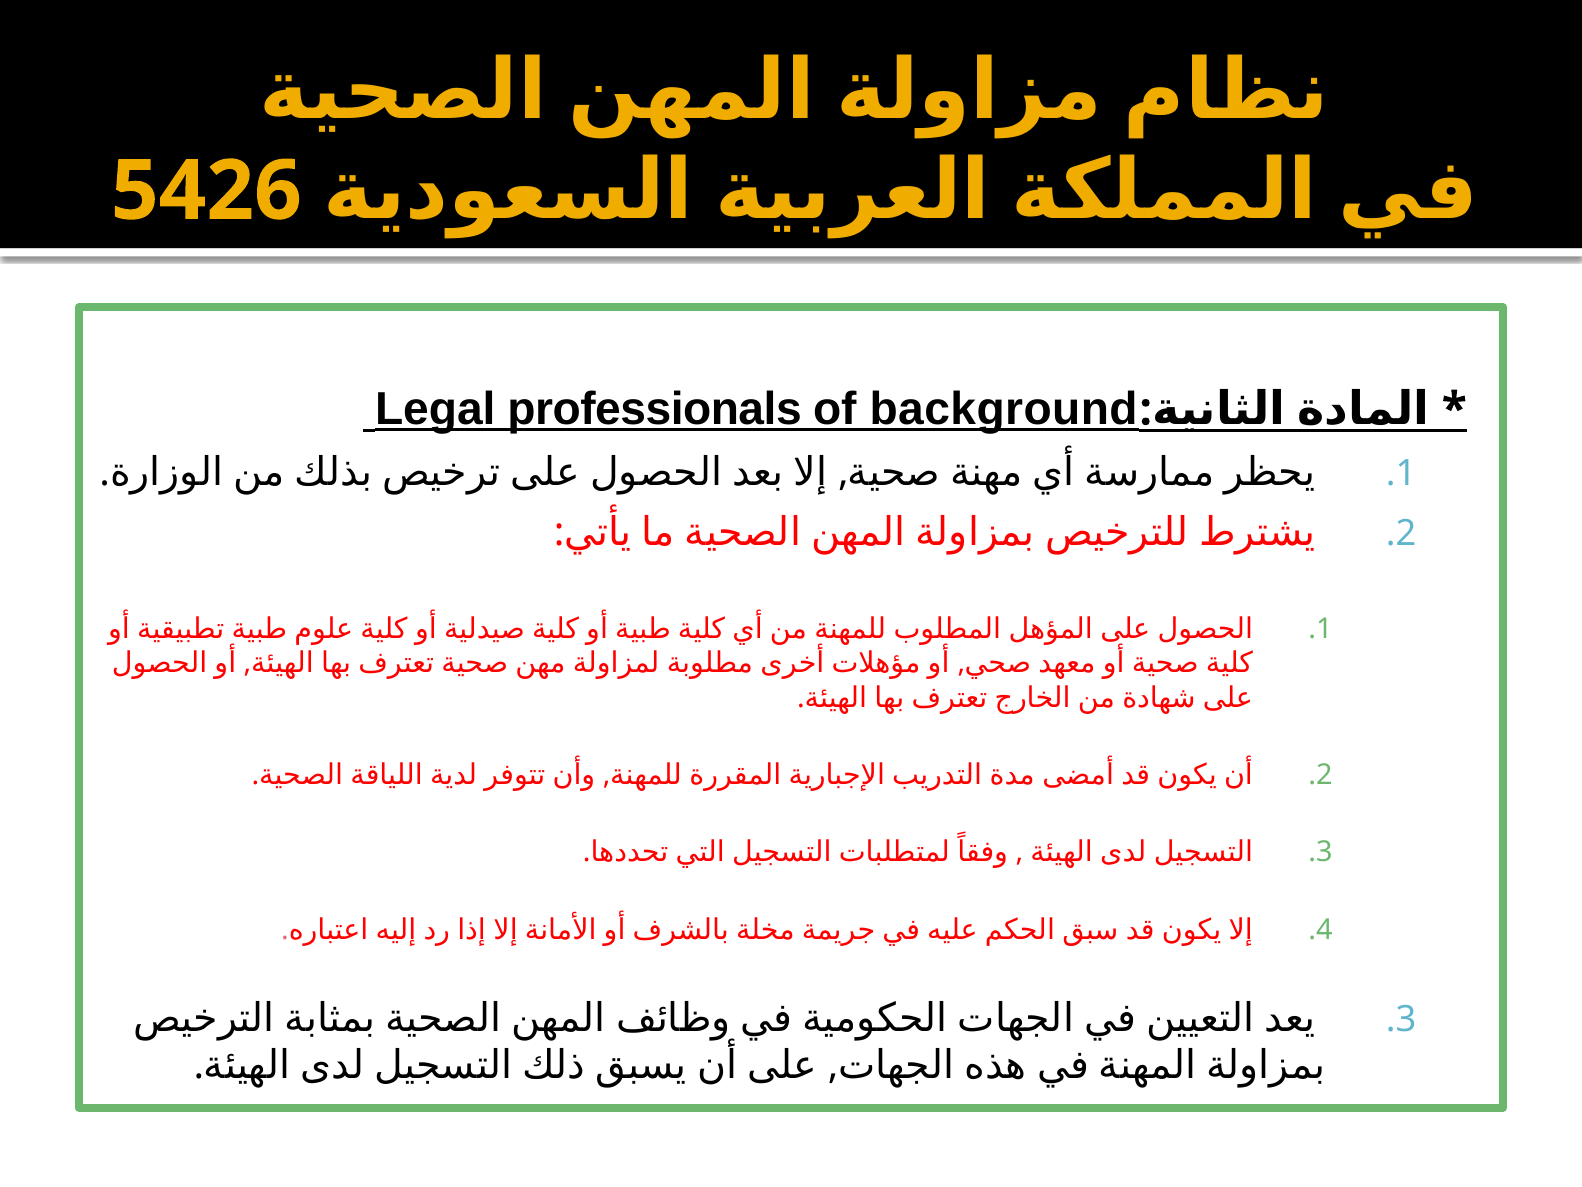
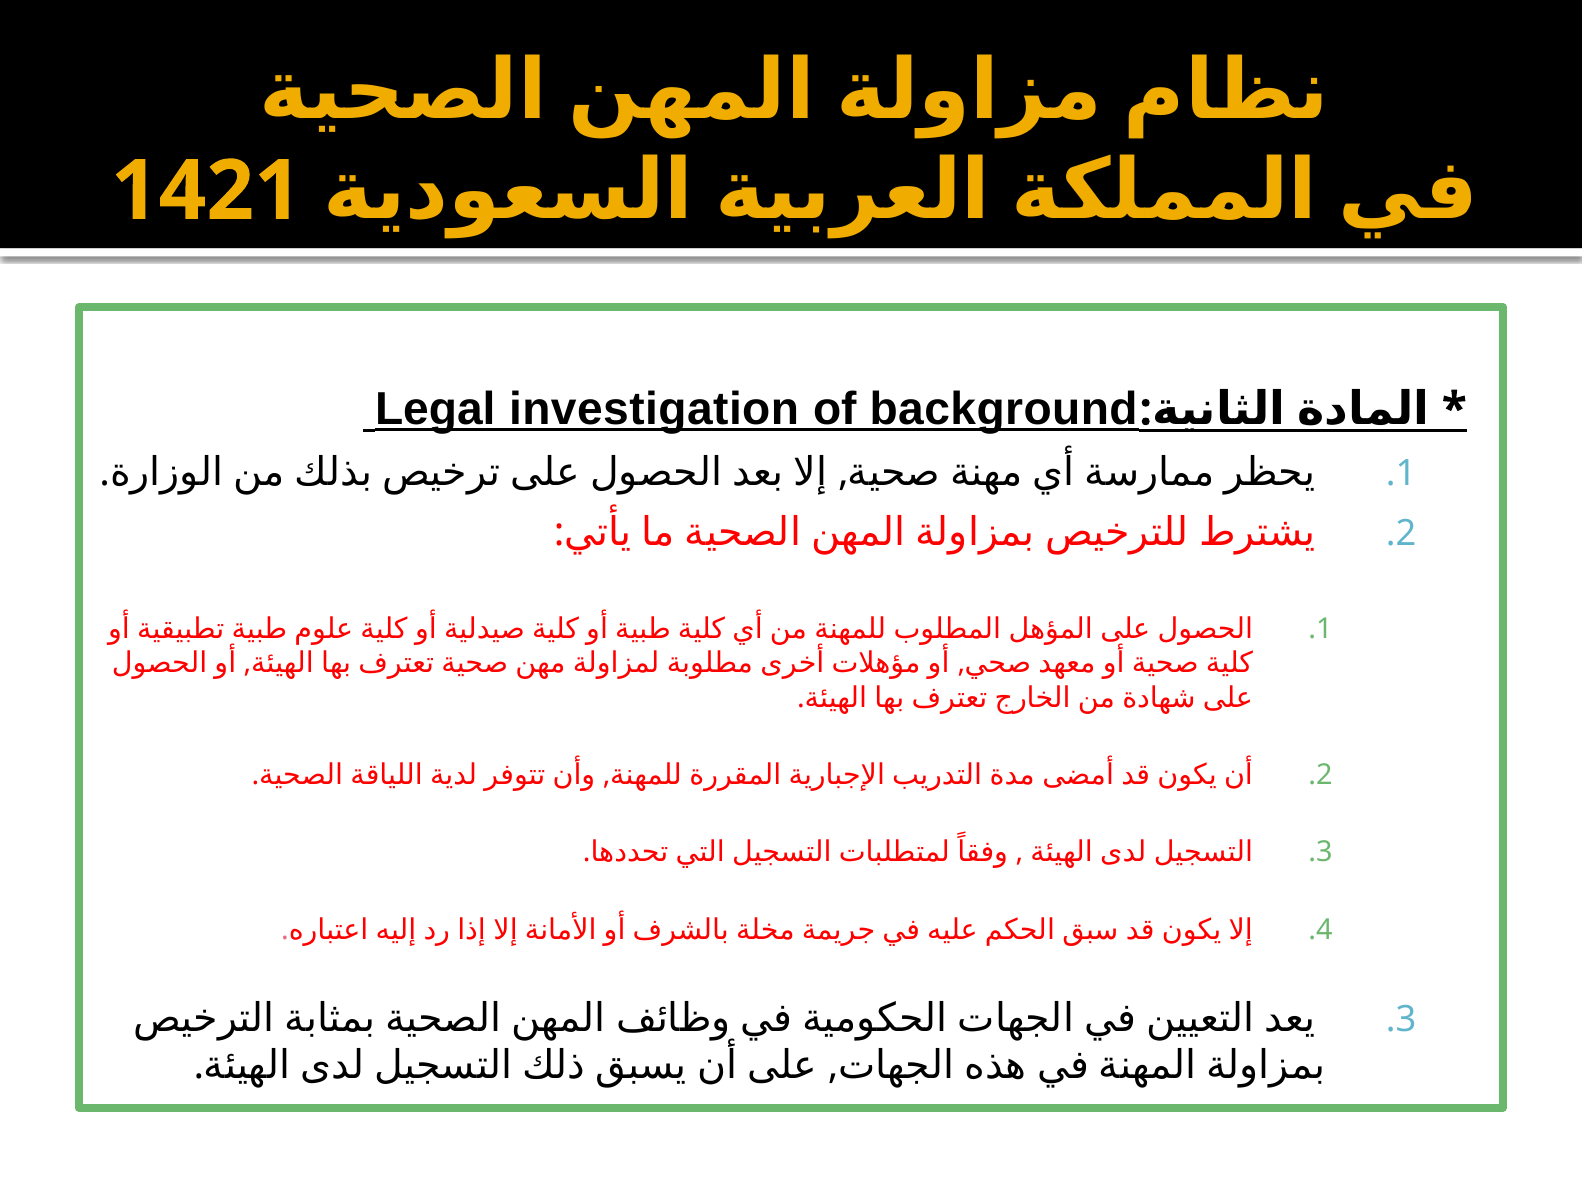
5426: 5426 -> 1421
professionals: professionals -> investigation
